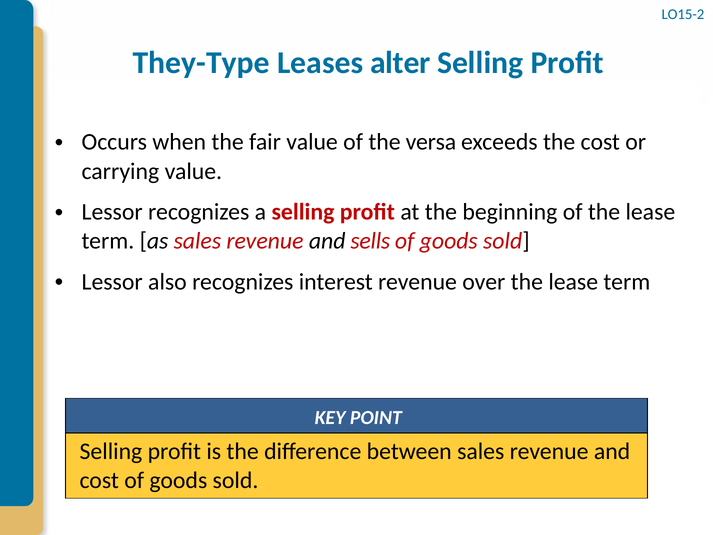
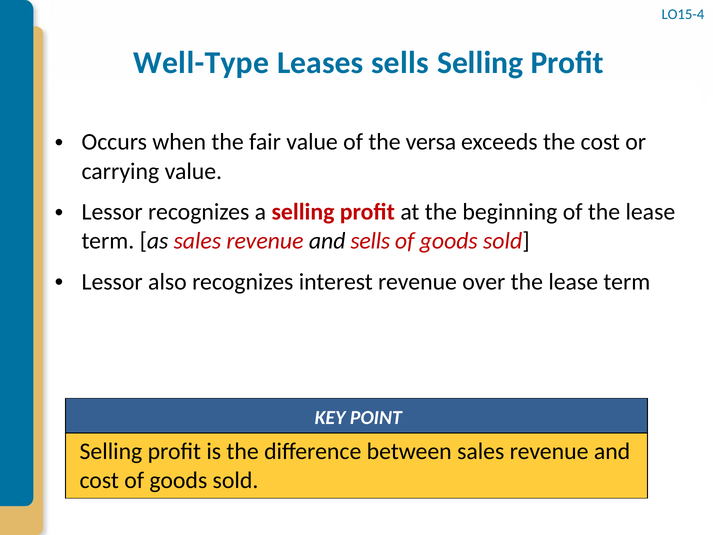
LO15-2: LO15-2 -> LO15-4
They-Type: They-Type -> Well-Type
Leases alter: alter -> sells
